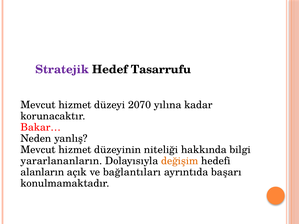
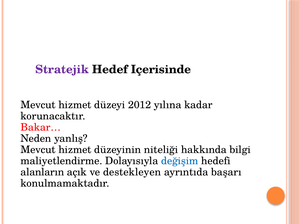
Tasarrufu: Tasarrufu -> Içerisinde
2070: 2070 -> 2012
yararlananların: yararlananların -> maliyetlendirme
değişim colour: orange -> blue
bağlantıları: bağlantıları -> destekleyen
